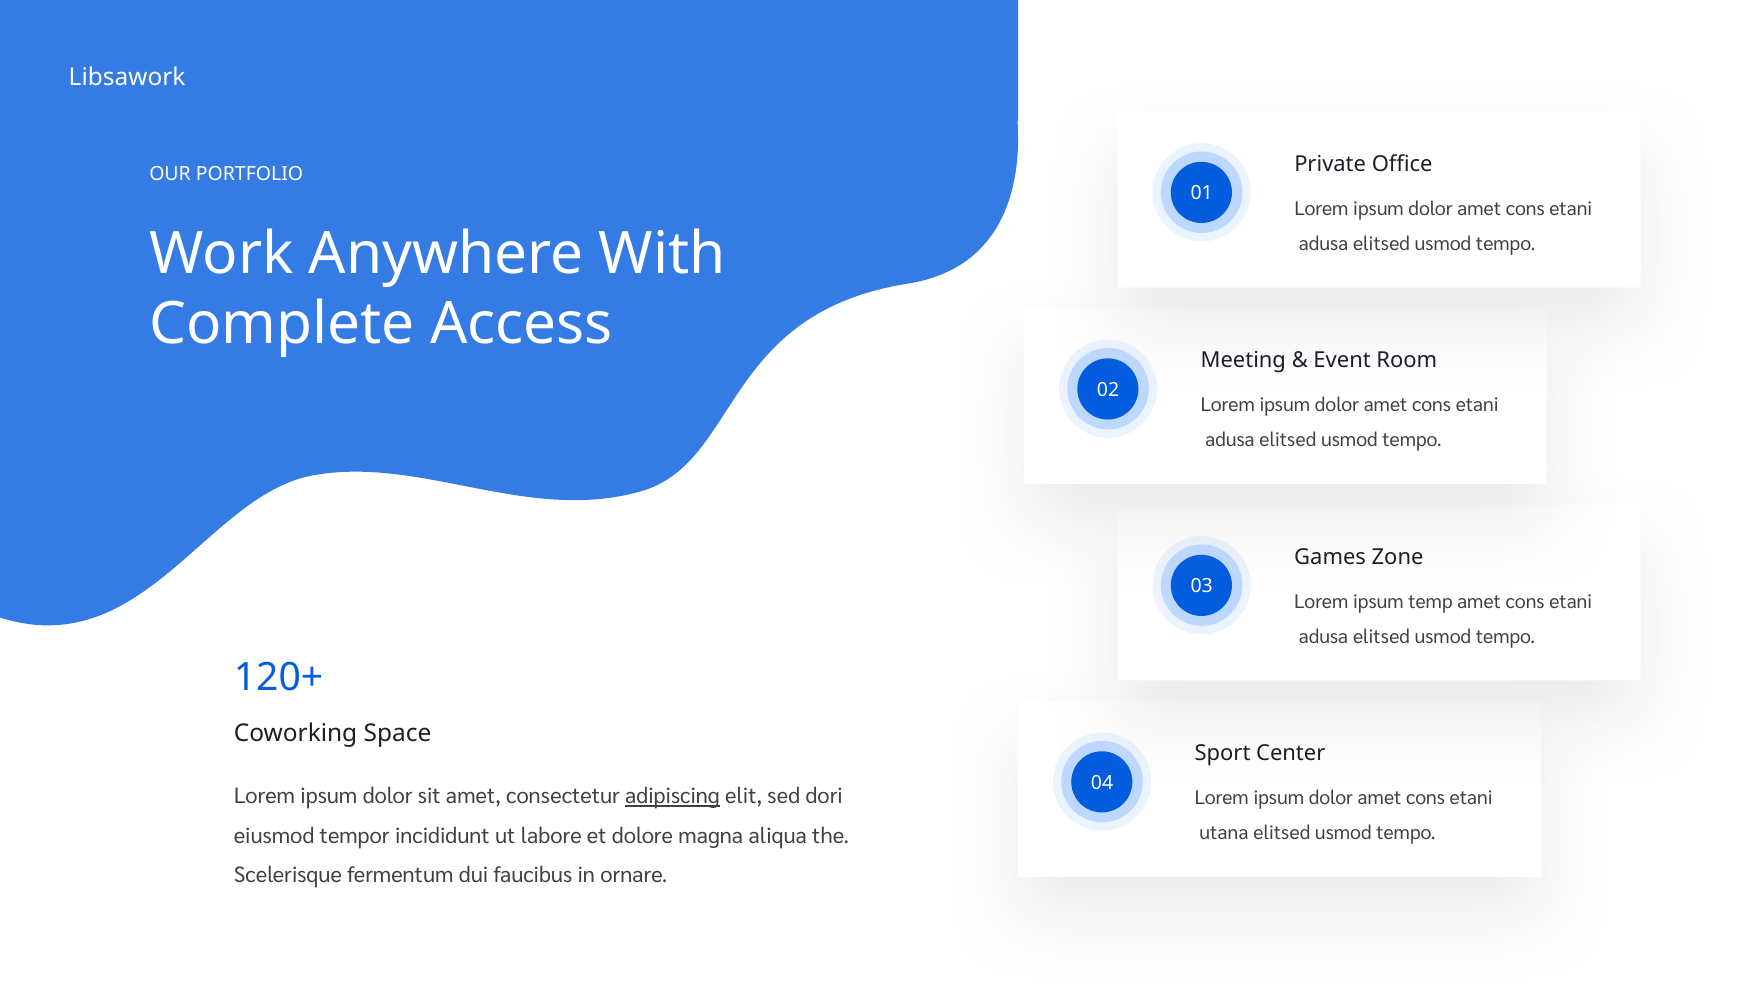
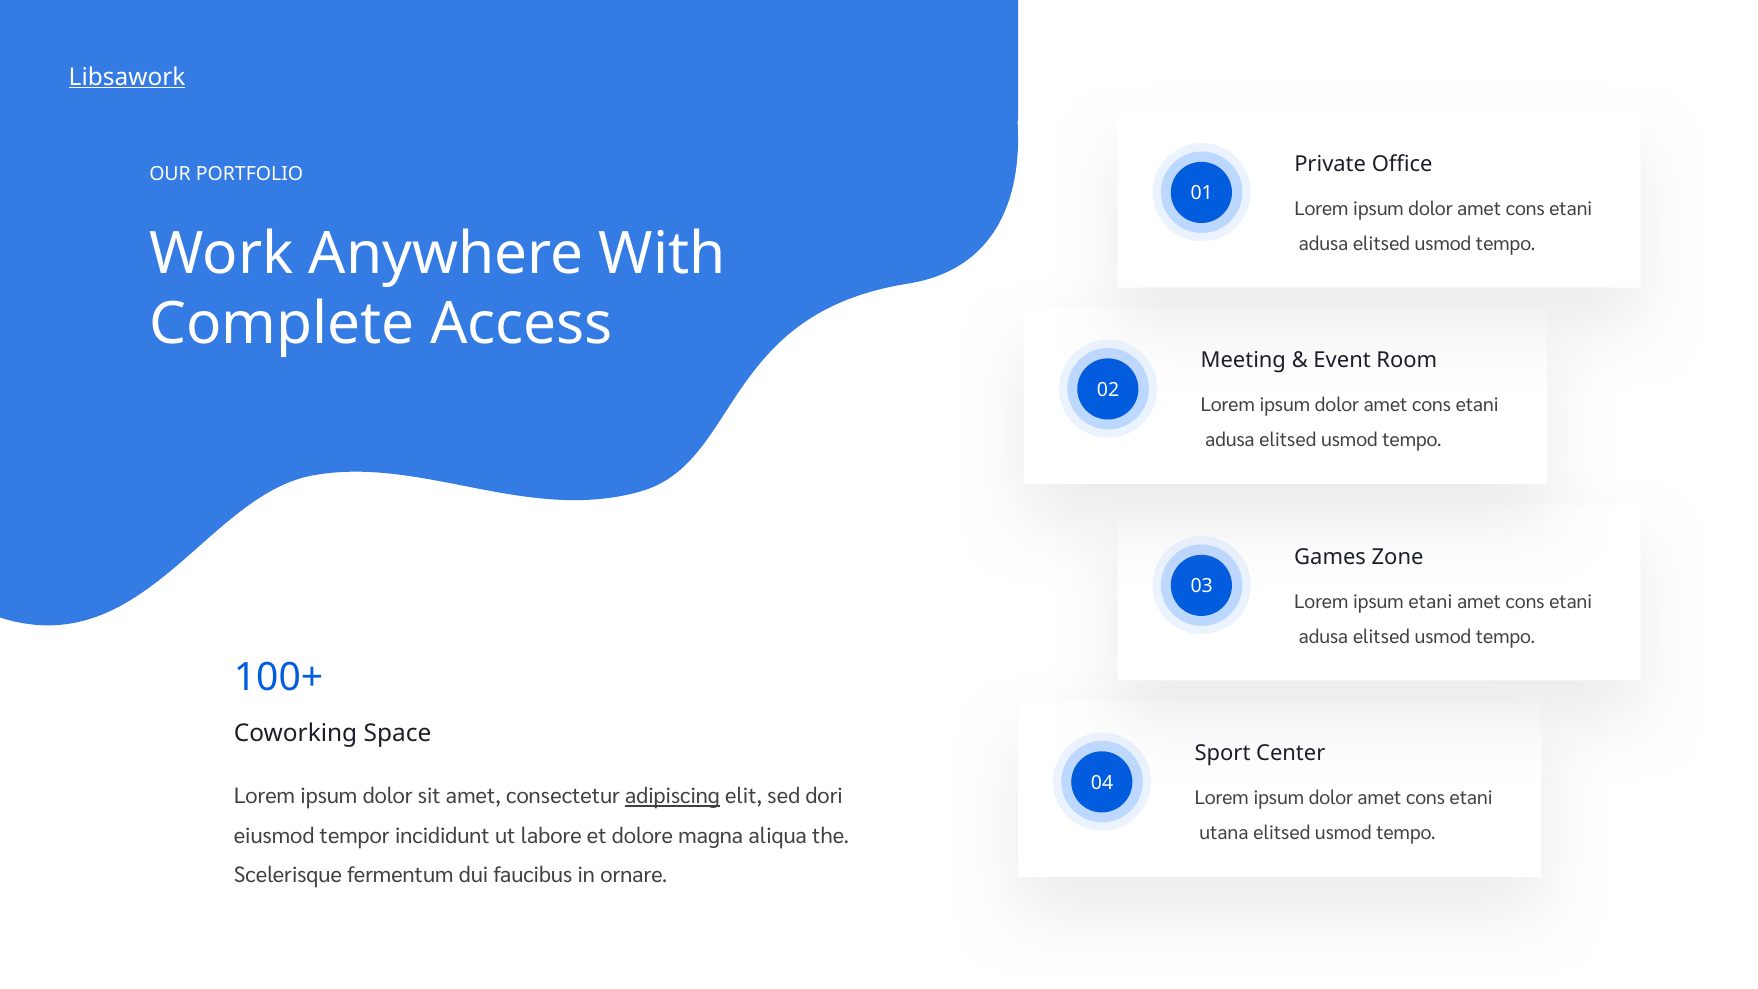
Libsawork underline: none -> present
ipsum temp: temp -> etani
120+: 120+ -> 100+
